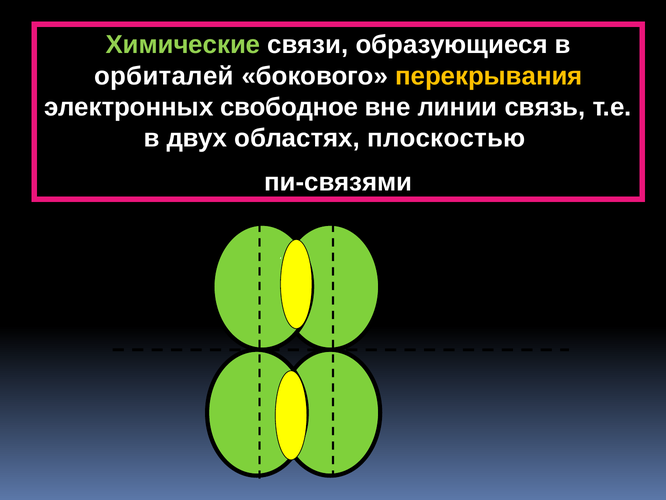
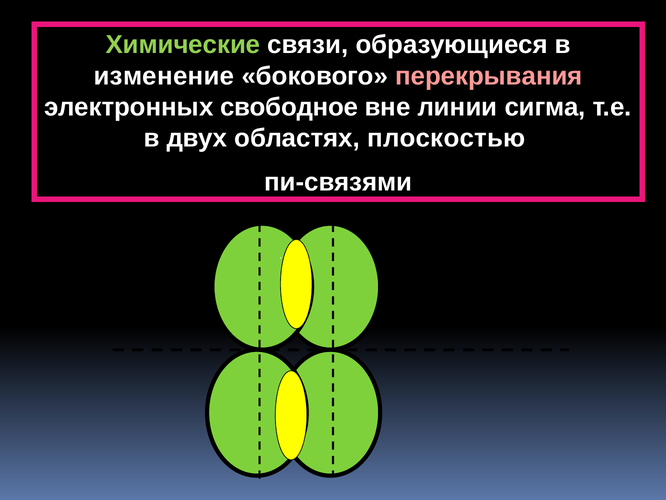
орбиталей: орбиталей -> изменение
перекрывания colour: yellow -> pink
связь: связь -> сигма
